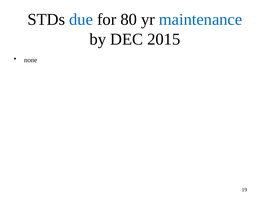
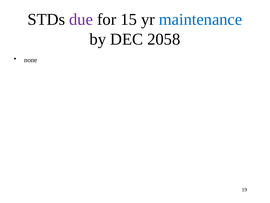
due colour: blue -> purple
80: 80 -> 15
2015: 2015 -> 2058
